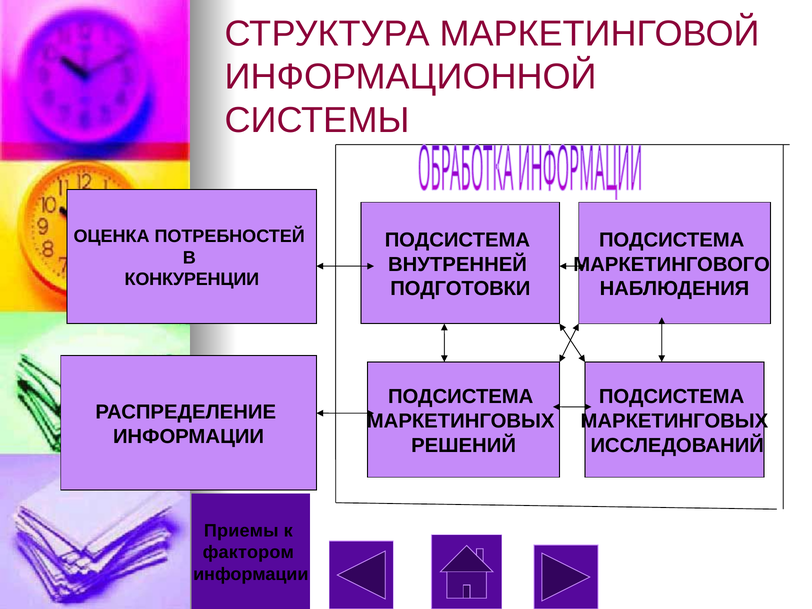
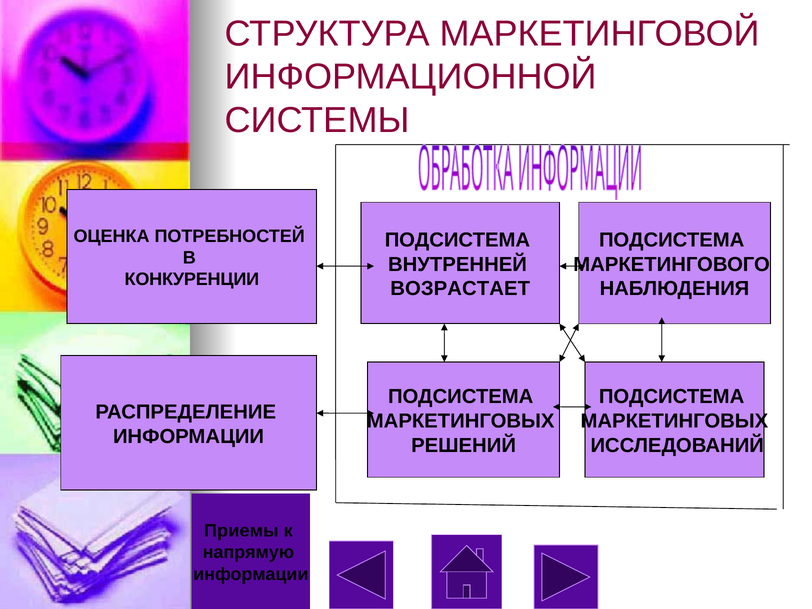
ПОДГОТОВКИ: ПОДГОТОВКИ -> ВОЗРАСТАЕТ
фактором: фактором -> напрямую
